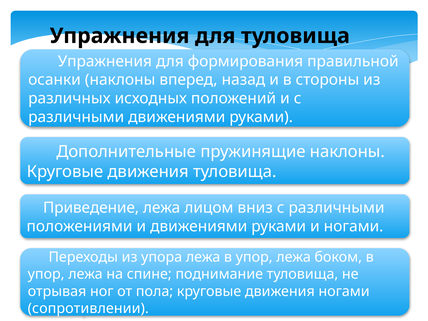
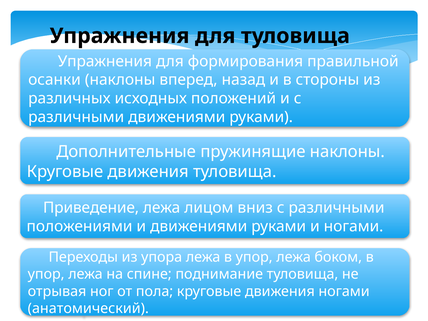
сопротивлении: сопротивлении -> анатомический
